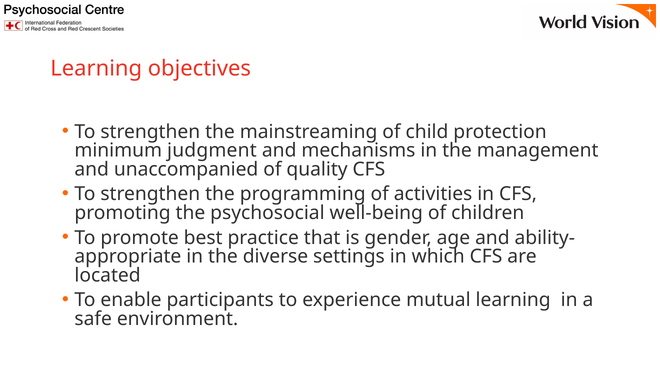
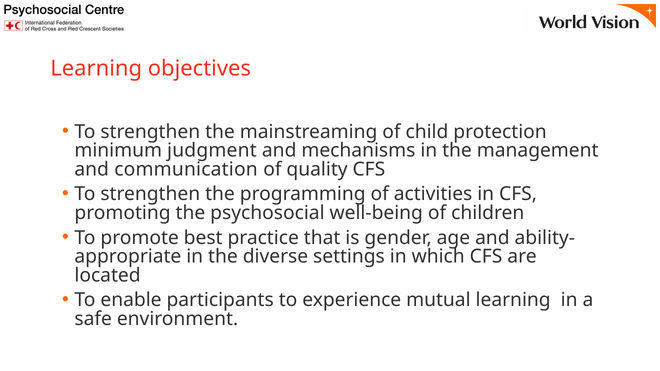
unaccompanied: unaccompanied -> communication
